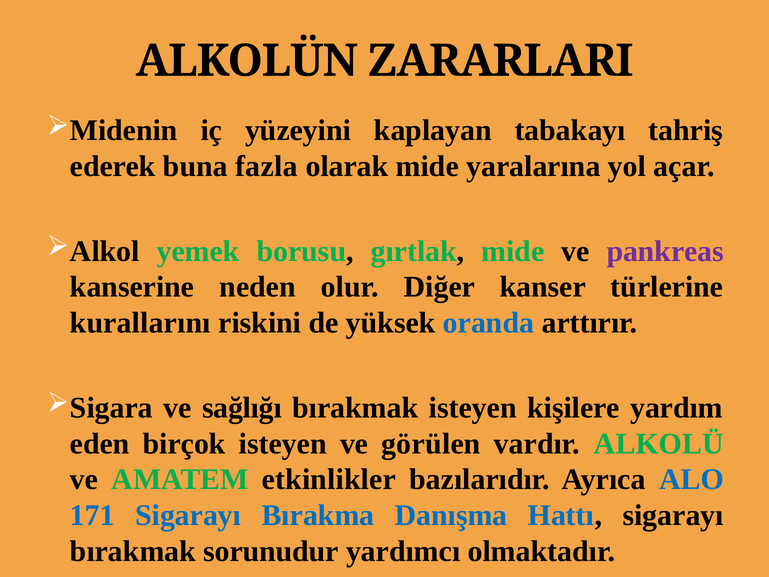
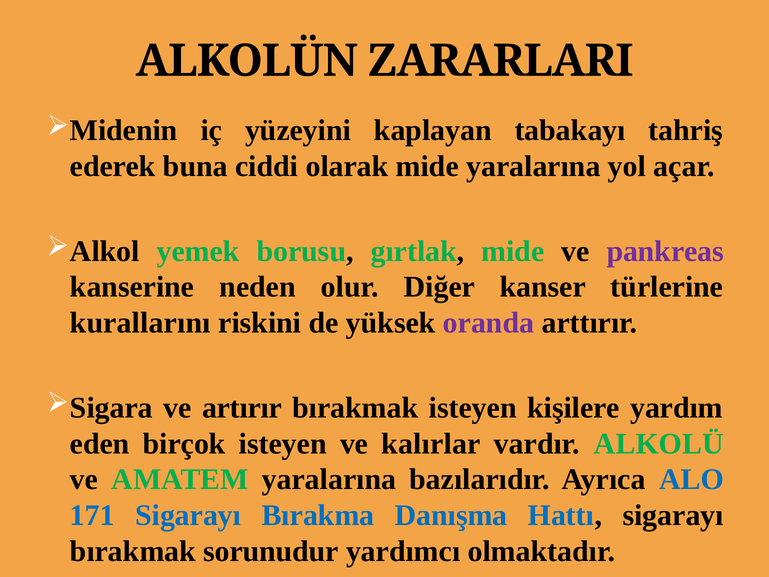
fazla: fazla -> ciddi
oranda colour: blue -> purple
sağlığı: sağlığı -> artırır
görülen: görülen -> kalırlar
AMATEM etkinlikler: etkinlikler -> yaralarına
